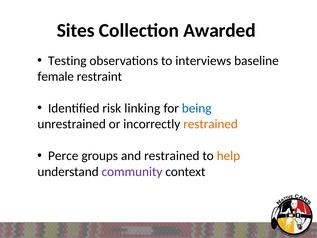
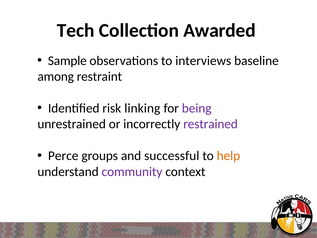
Sites: Sites -> Tech
Testing: Testing -> Sample
female: female -> among
being colour: blue -> purple
restrained at (211, 124) colour: orange -> purple
and restrained: restrained -> successful
